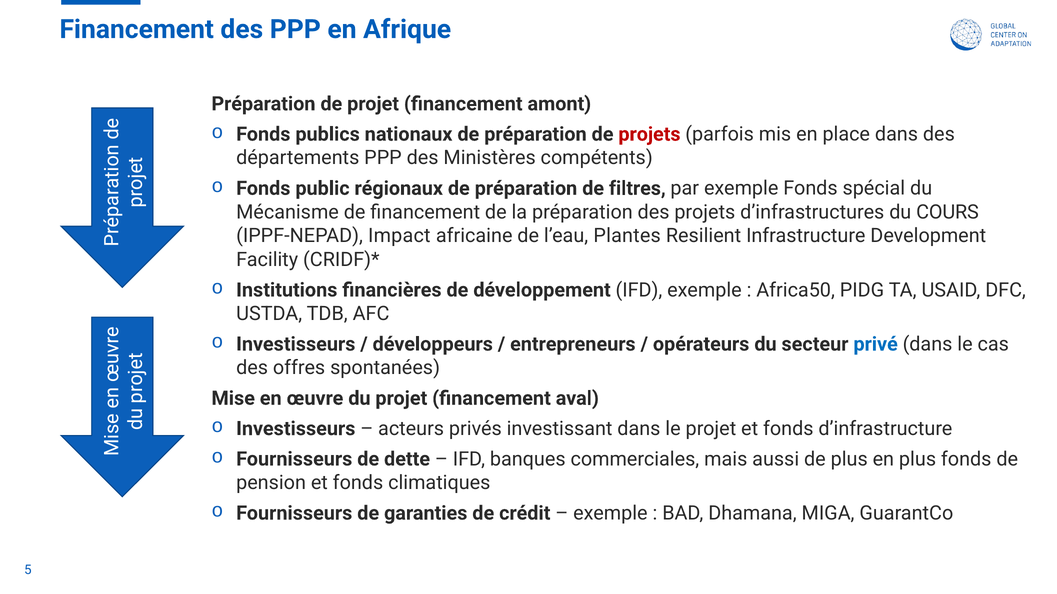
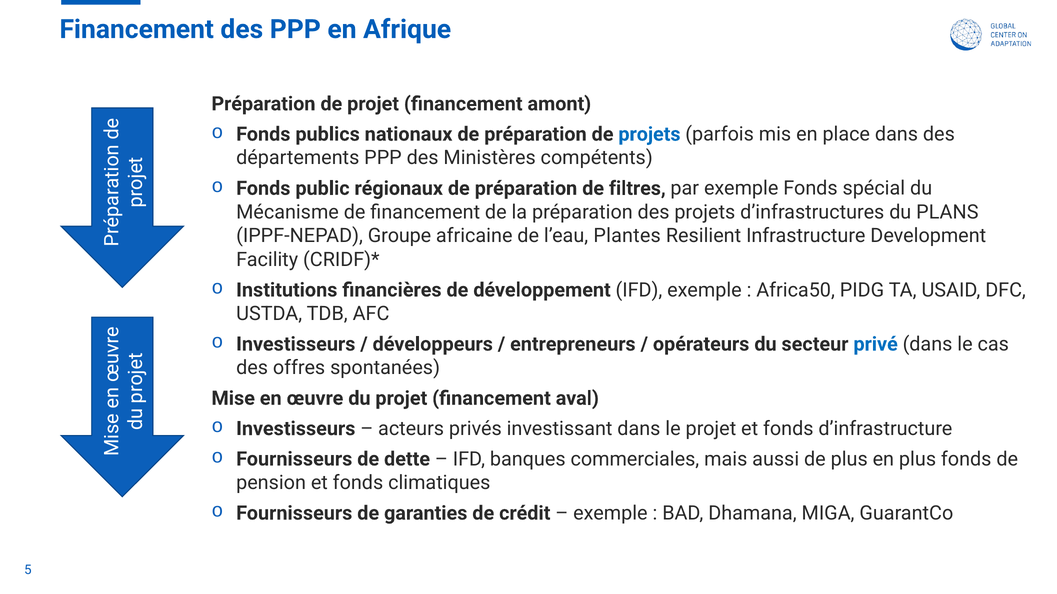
projets at (649, 134) colour: red -> blue
COURS: COURS -> PLANS
Impact: Impact -> Groupe
